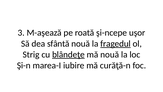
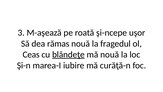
sfântă: sfântă -> rămas
fragedul underline: present -> none
Strig: Strig -> Ceas
